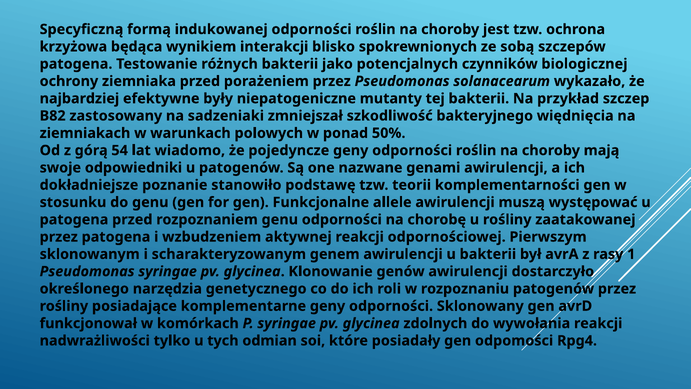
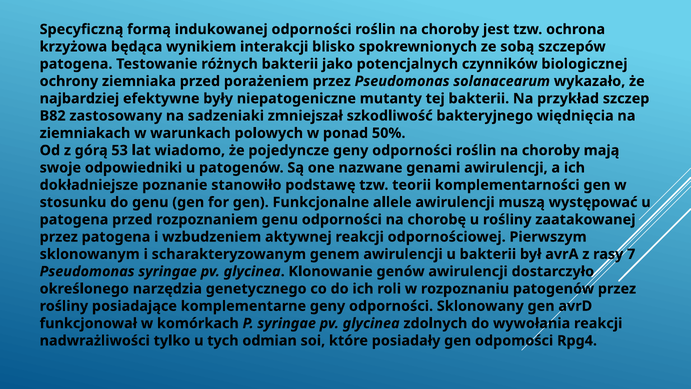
54: 54 -> 53
1: 1 -> 7
